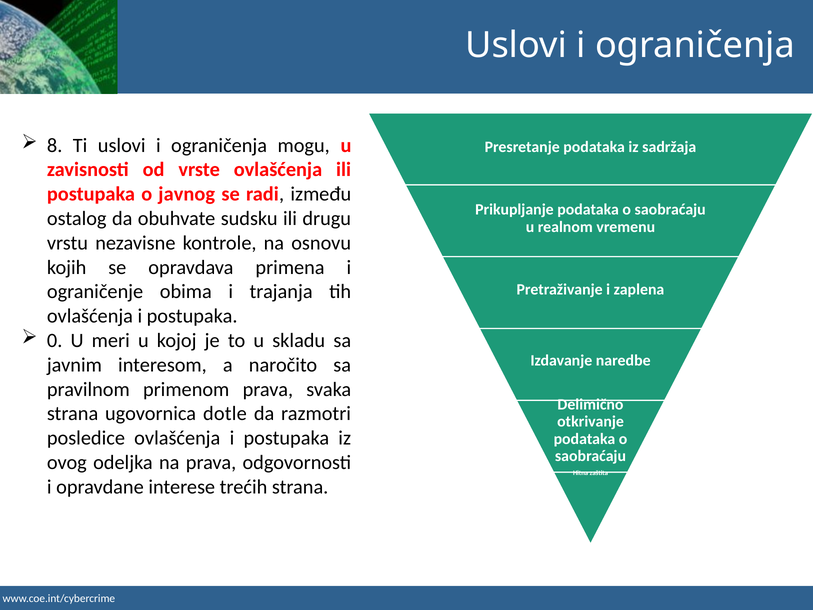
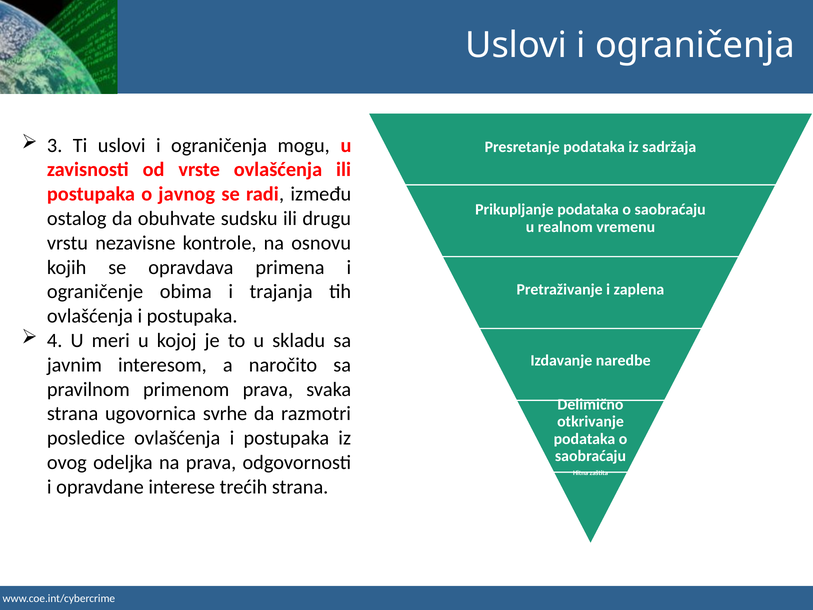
8: 8 -> 3
0: 0 -> 4
dotle: dotle -> svrhe
